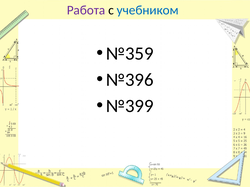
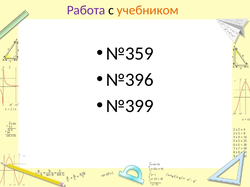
учебником colour: blue -> orange
